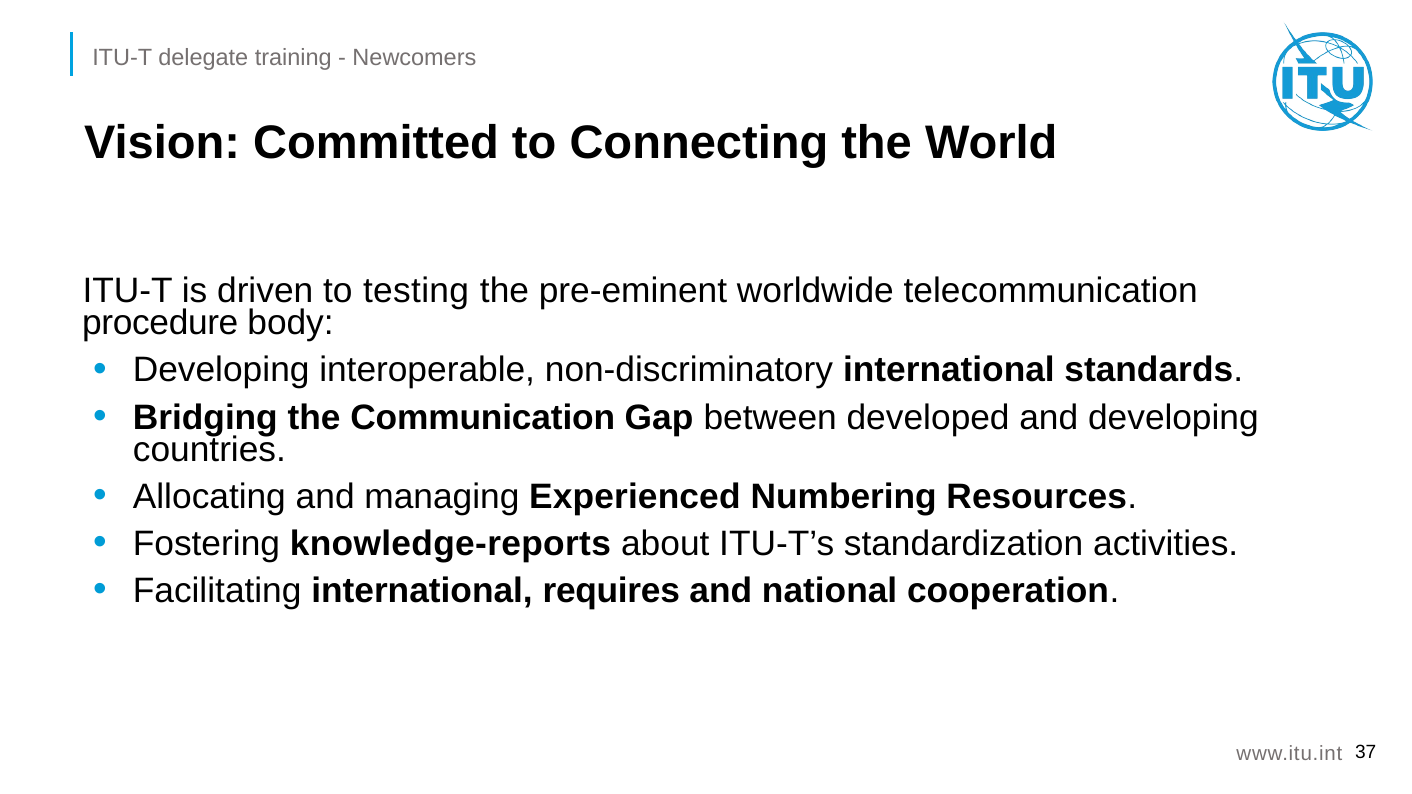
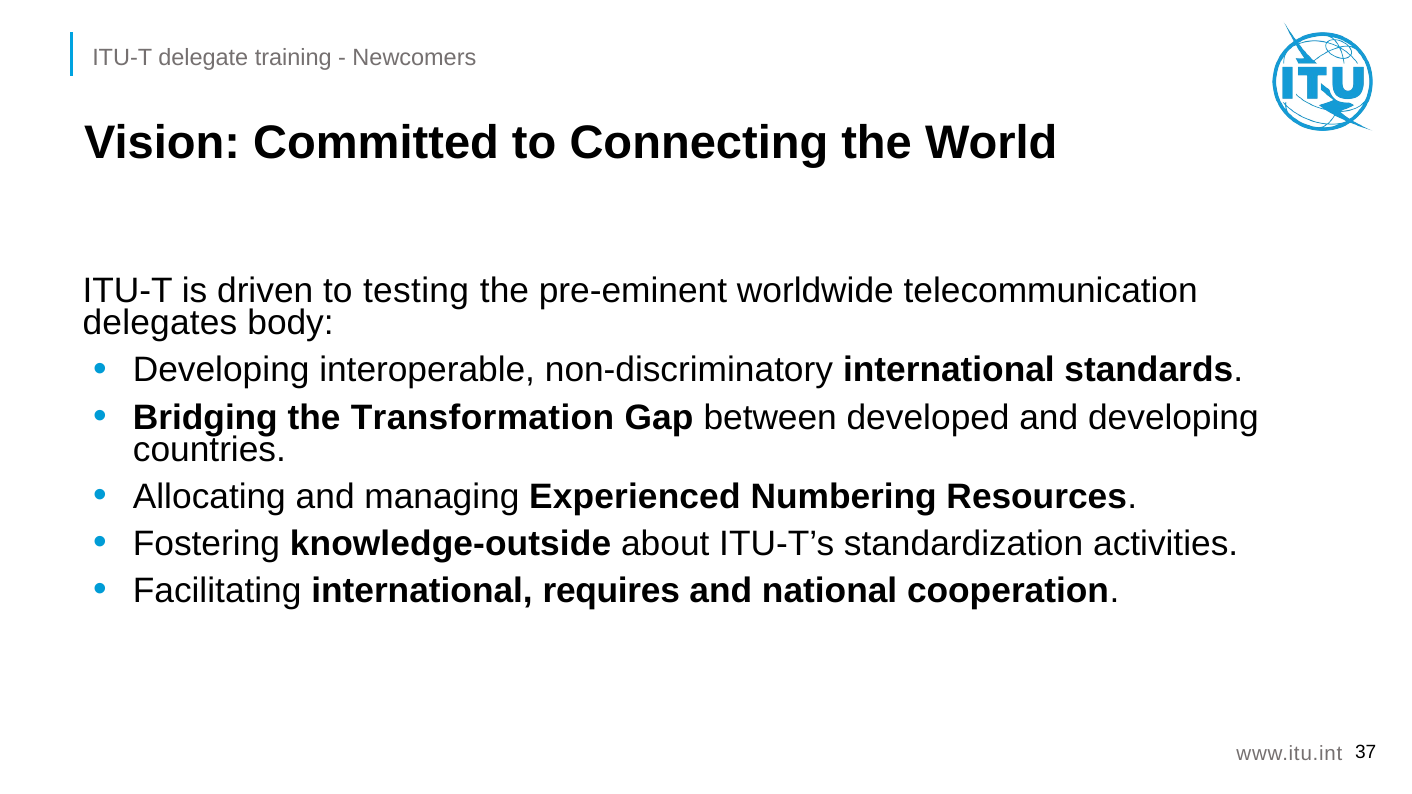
procedure: procedure -> delegates
Communication: Communication -> Transformation
knowledge-reports: knowledge-reports -> knowledge-outside
